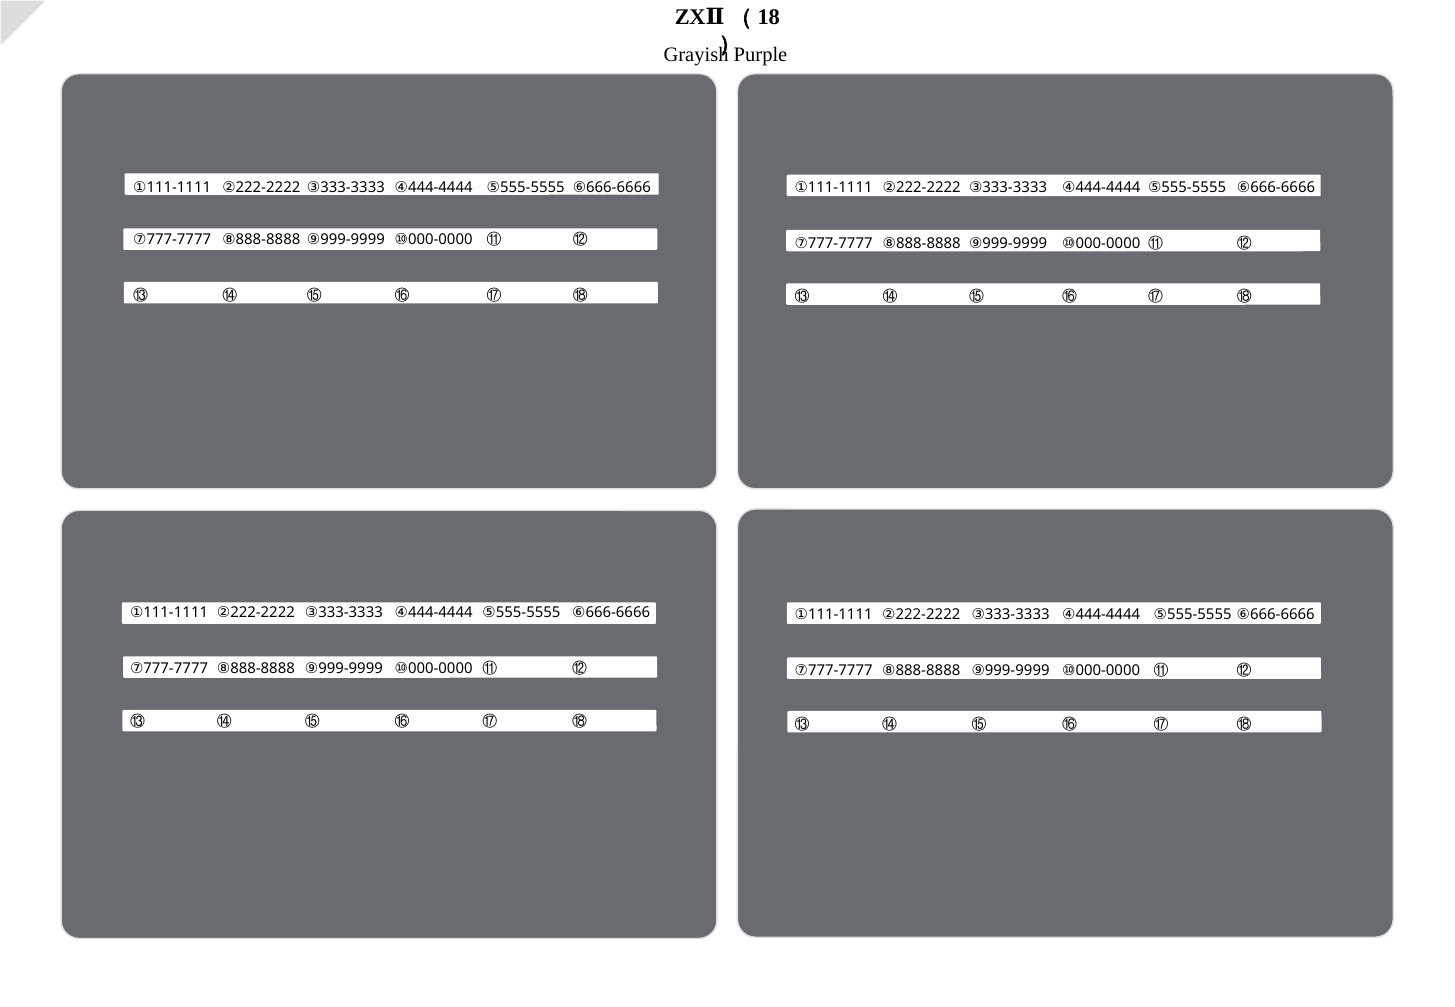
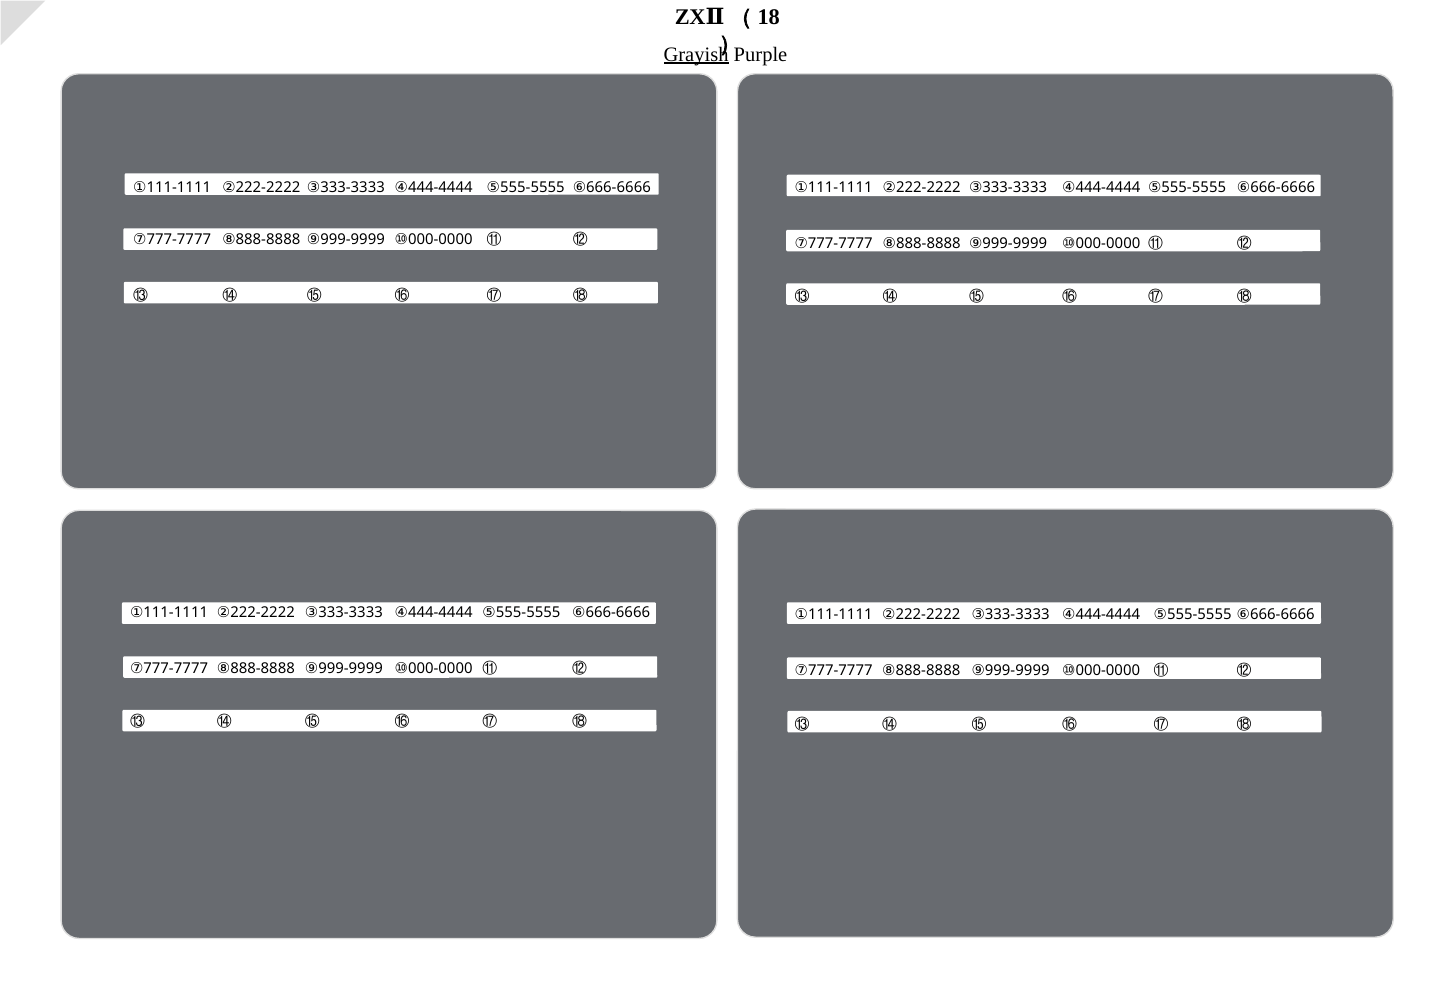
Grayish underline: none -> present
